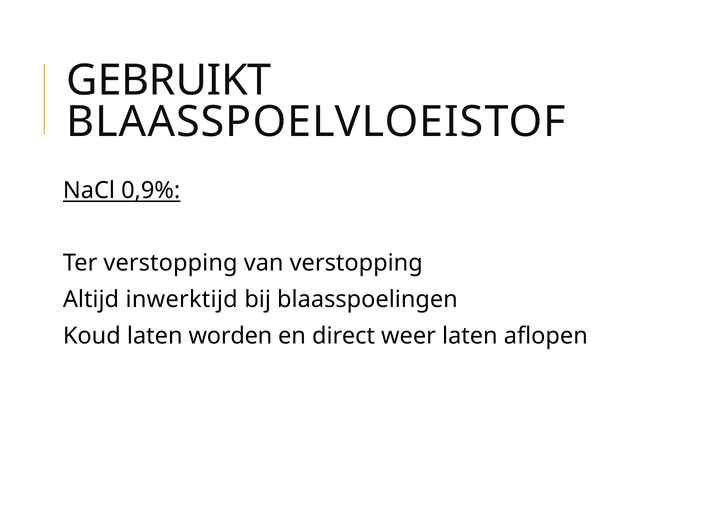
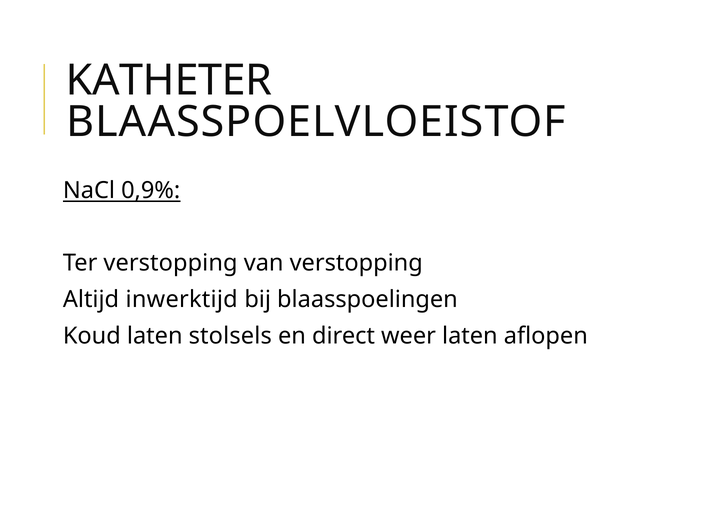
GEBRUIKT: GEBRUIKT -> KATHETER
worden: worden -> stolsels
